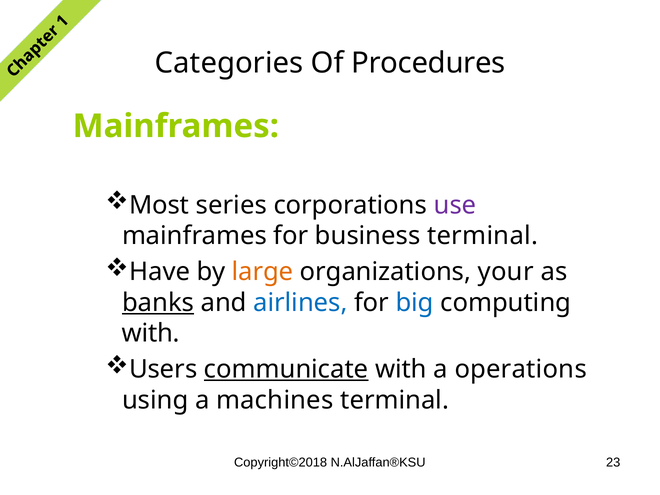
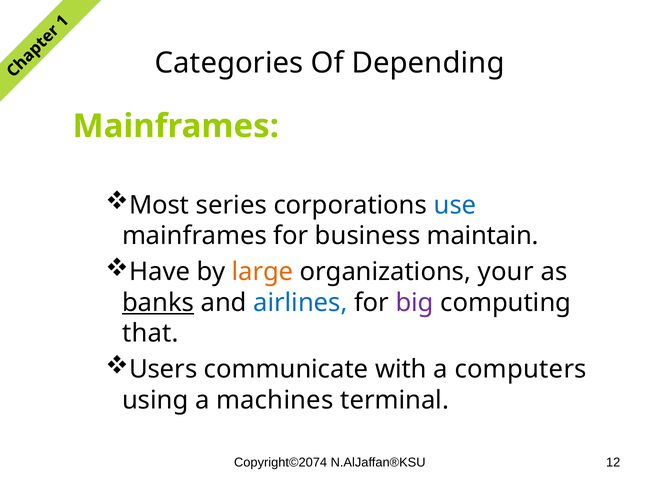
Procedures: Procedures -> Depending
use colour: purple -> blue
business terminal: terminal -> maintain
big colour: blue -> purple
with at (151, 333): with -> that
communicate underline: present -> none
operations: operations -> computers
Copyright©2018: Copyright©2018 -> Copyright©2074
23: 23 -> 12
